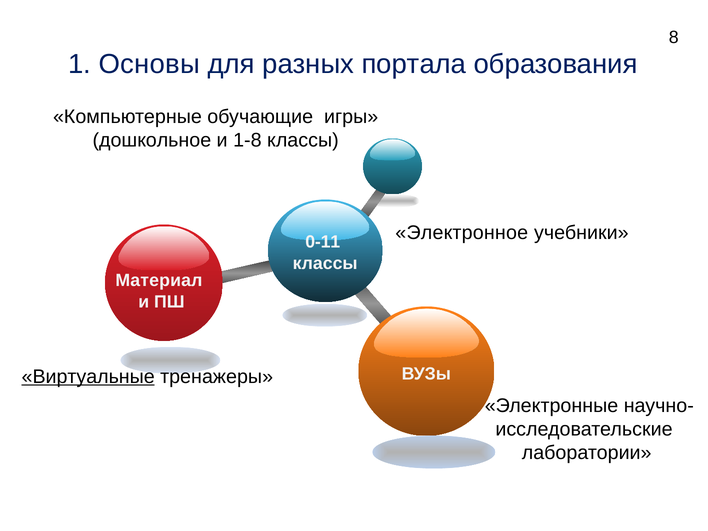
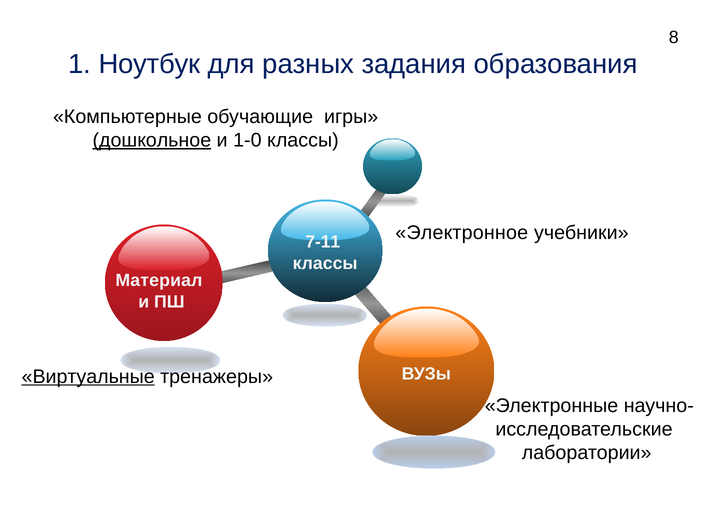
Основы: Основы -> Ноутбук
портала: портала -> задания
дошкольное underline: none -> present
1-8: 1-8 -> 1-0
0-11: 0-11 -> 7-11
